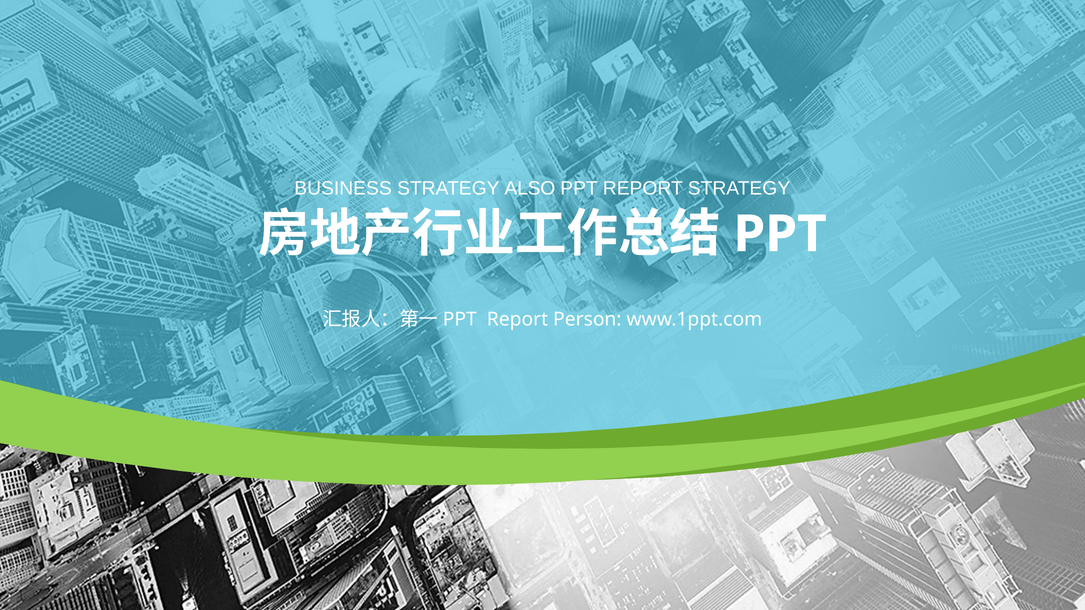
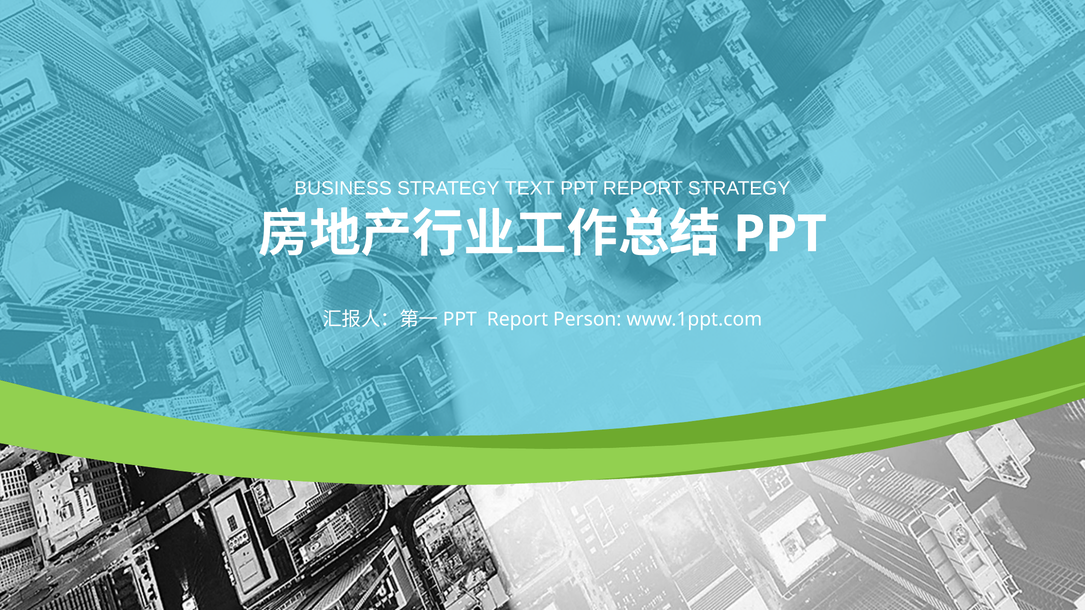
ALSO: ALSO -> TEXT
